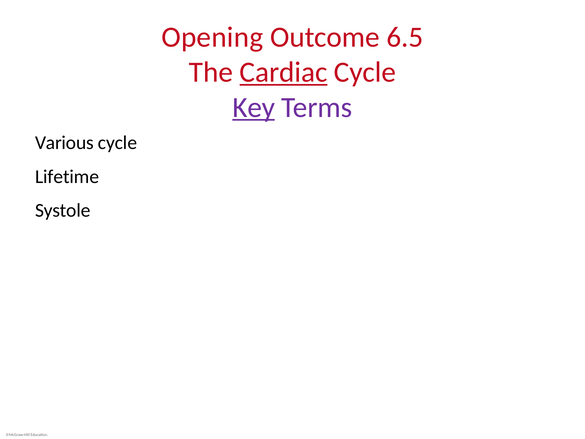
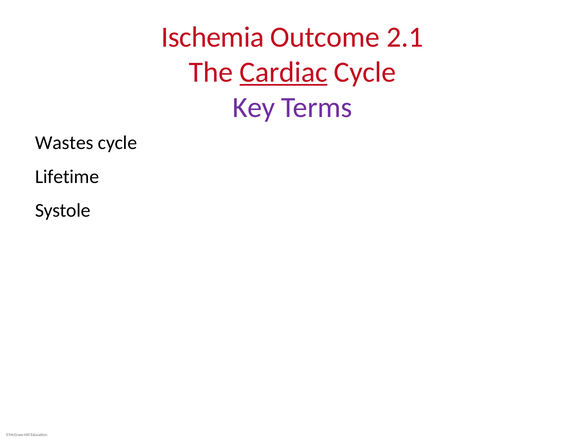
Opening: Opening -> Ischemia
6.5: 6.5 -> 2.1
Key underline: present -> none
Various: Various -> Wastes
